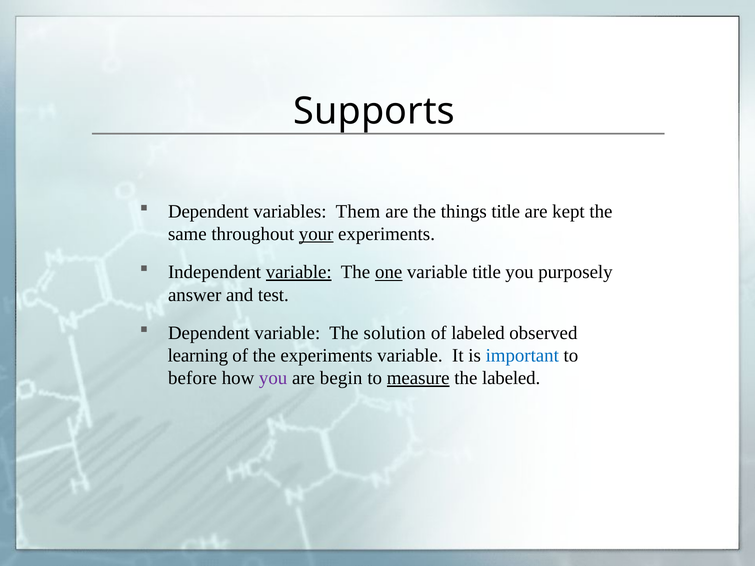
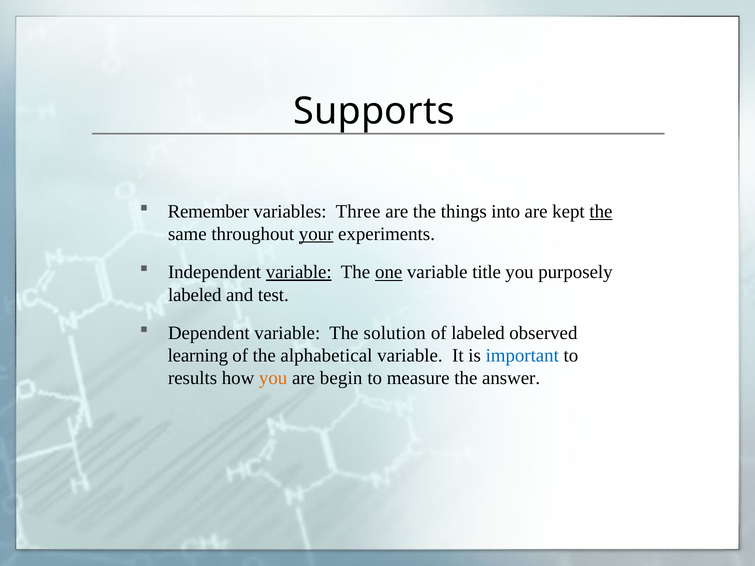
Dependent at (208, 211): Dependent -> Remember
Them: Them -> Three
things title: title -> into
the at (601, 211) underline: none -> present
answer at (195, 295): answer -> labeled
the experiments: experiments -> alphabetical
before: before -> results
you at (273, 378) colour: purple -> orange
measure underline: present -> none
the labeled: labeled -> answer
